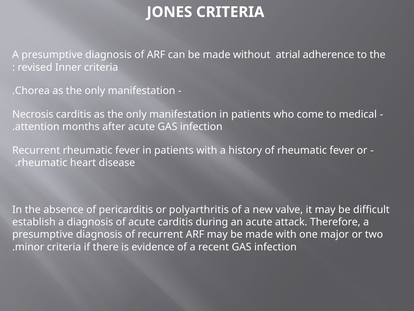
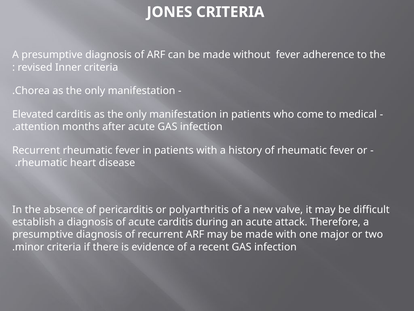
without atrial: atrial -> fever
Necrosis: Necrosis -> Elevated
